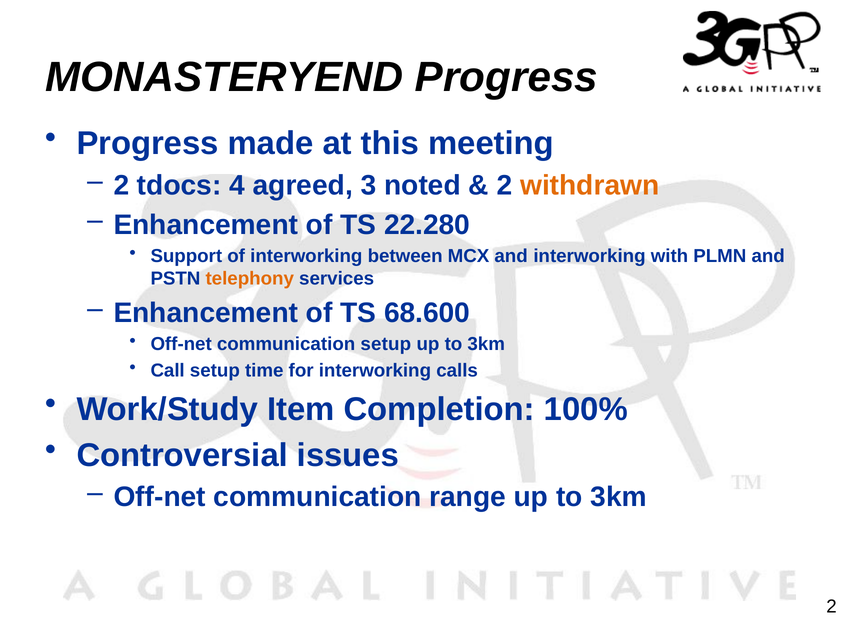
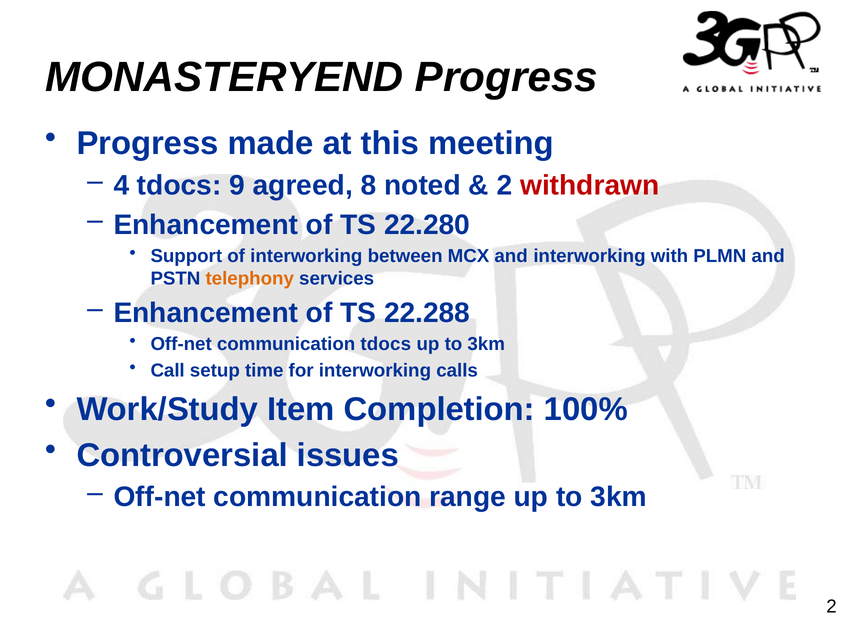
2 at (121, 185): 2 -> 4
4: 4 -> 9
3: 3 -> 8
withdrawn colour: orange -> red
68.600: 68.600 -> 22.288
communication setup: setup -> tdocs
